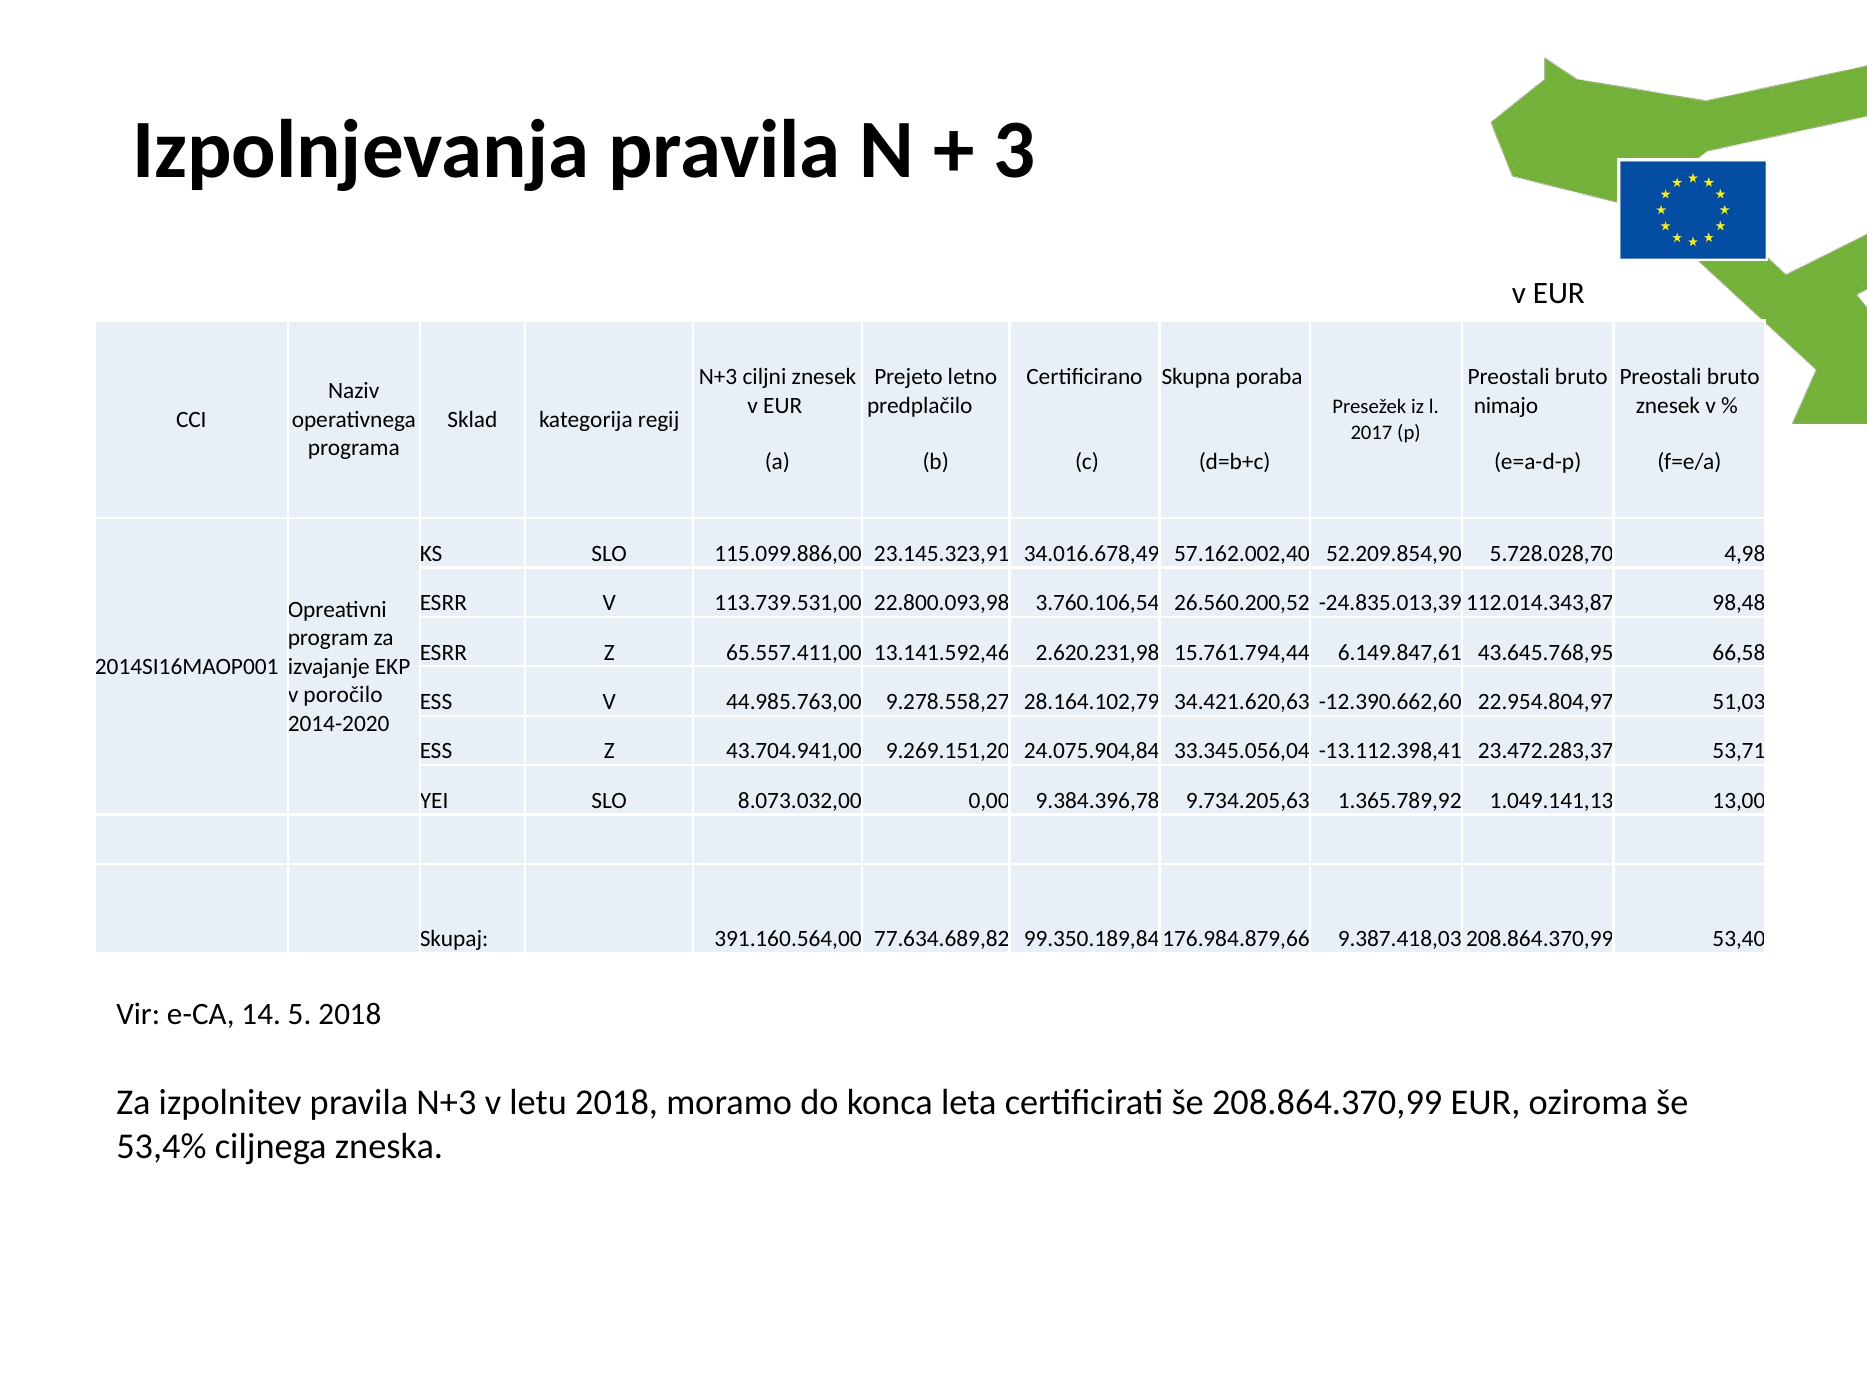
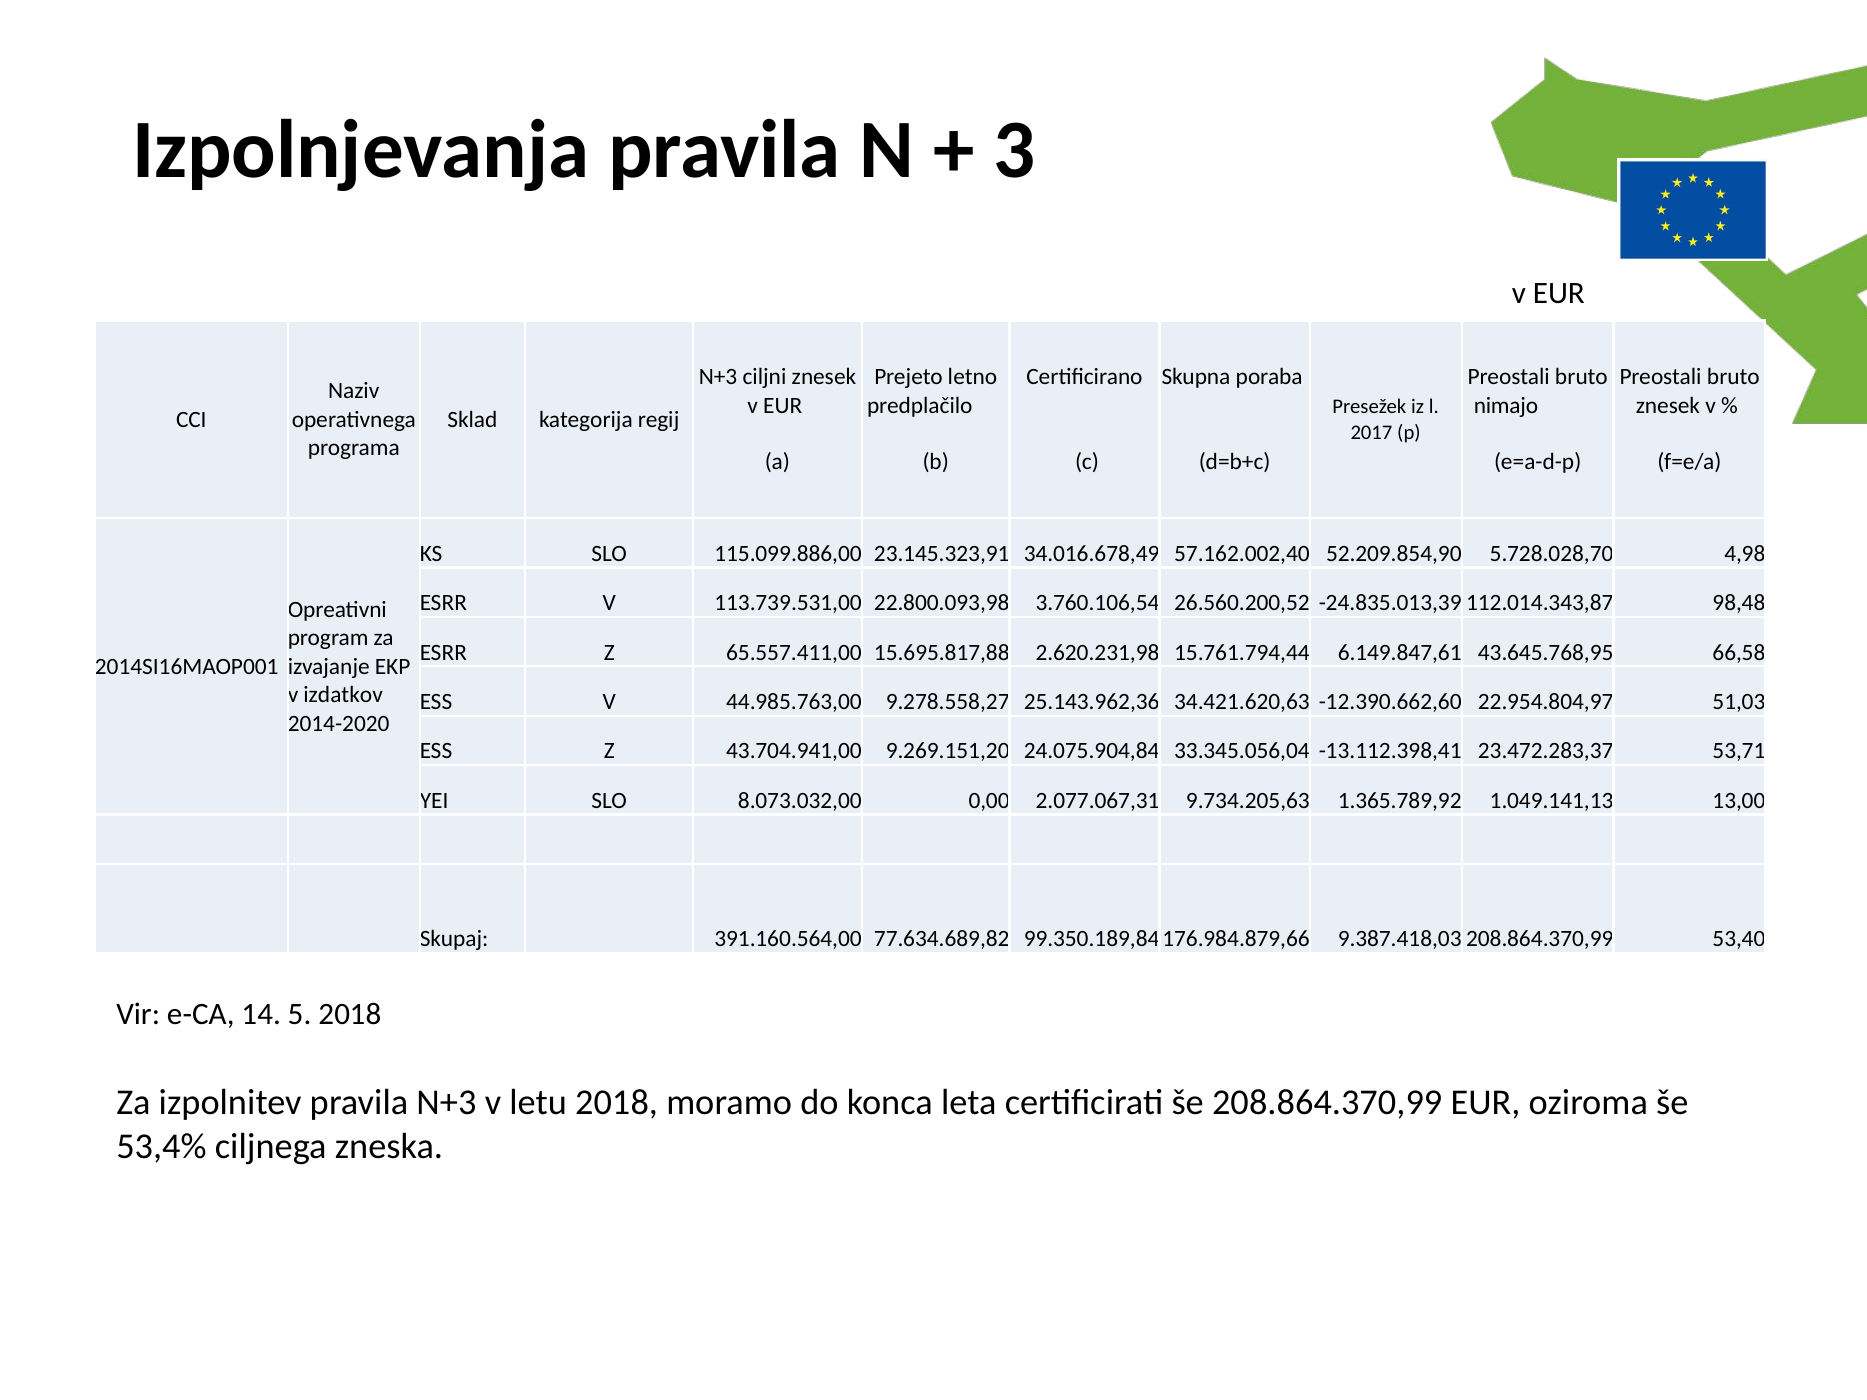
13.141.592,46: 13.141.592,46 -> 15.695.817,88
poročilo: poročilo -> izdatkov
28.164.102,79: 28.164.102,79 -> 25.143.962,36
9.384.396,78: 9.384.396,78 -> 2.077.067,31
